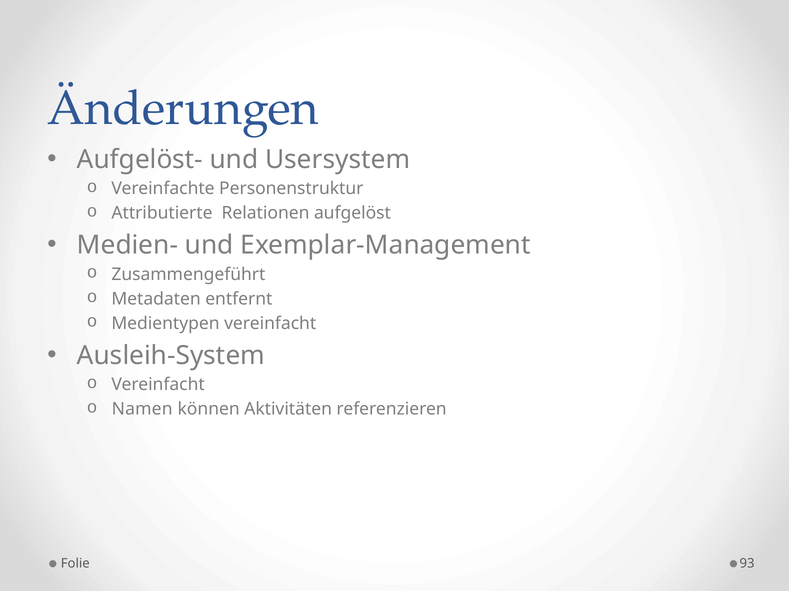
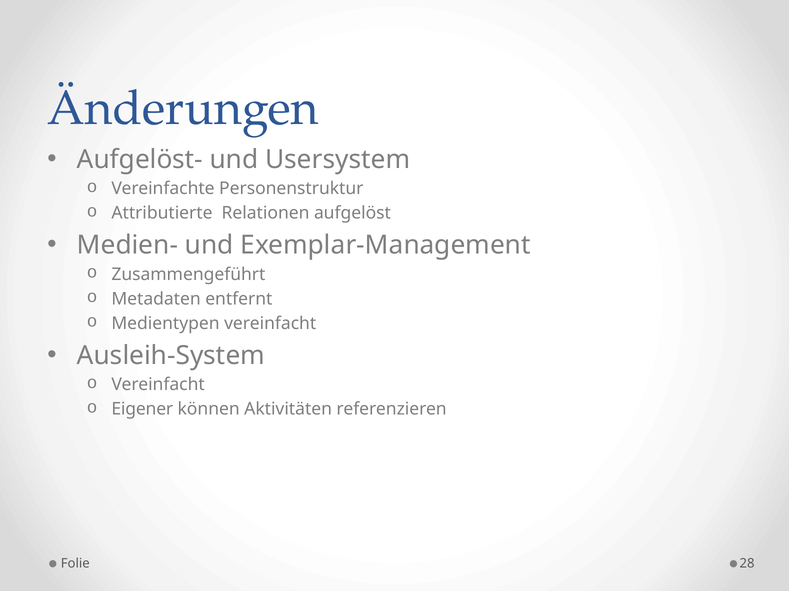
Namen: Namen -> Eigener
93: 93 -> 28
